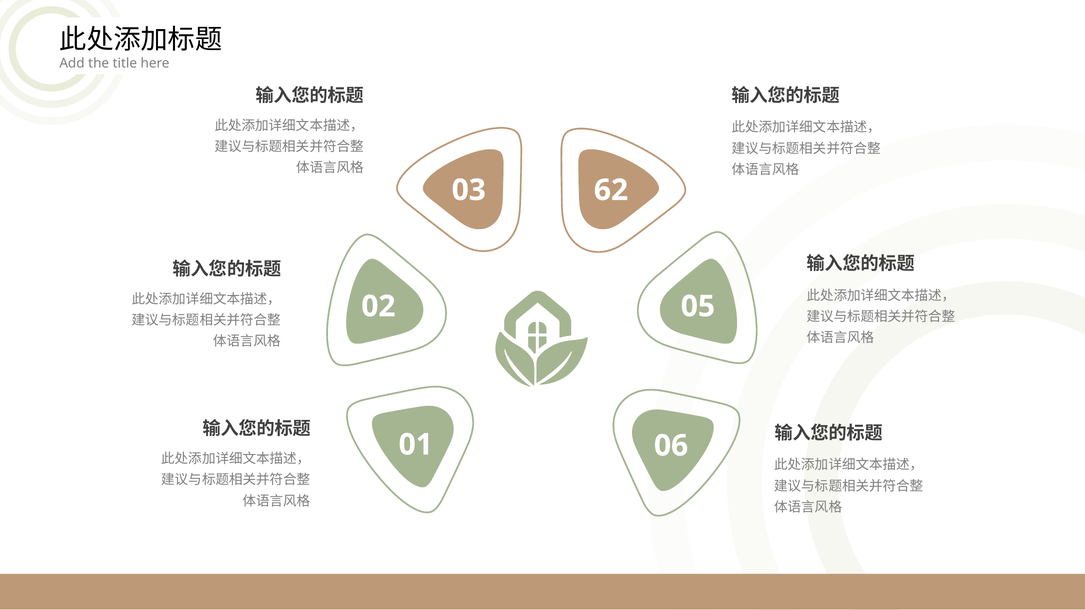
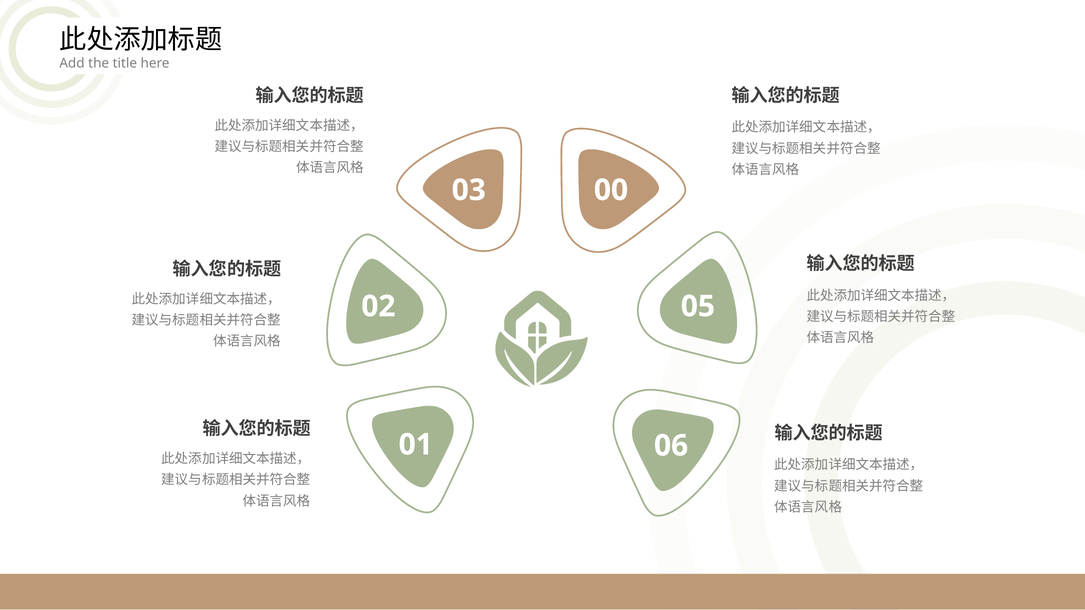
62: 62 -> 00
